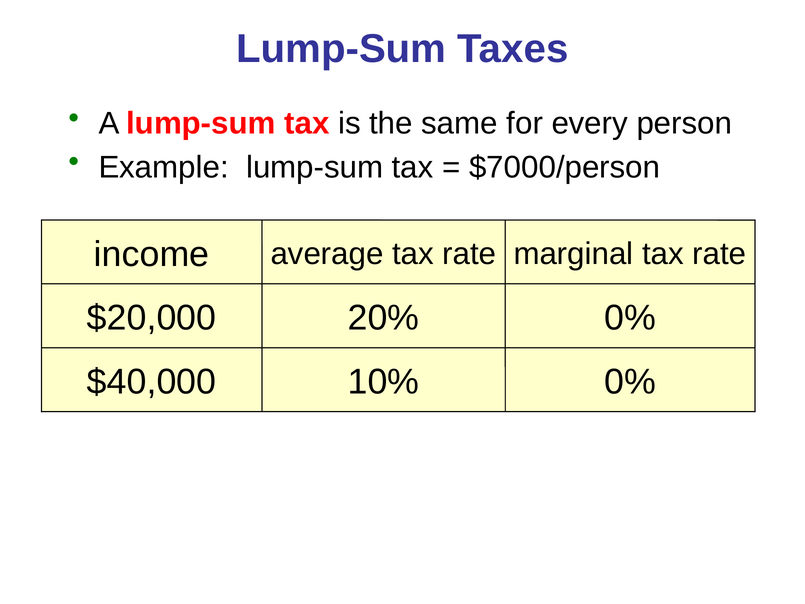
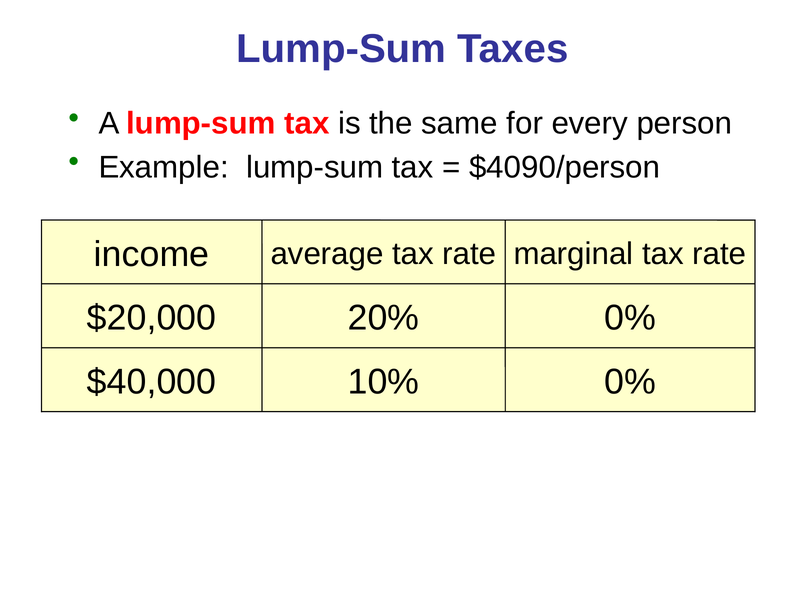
$7000/person: $7000/person -> $4090/person
